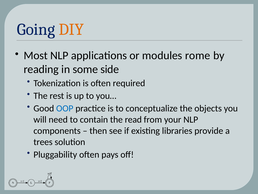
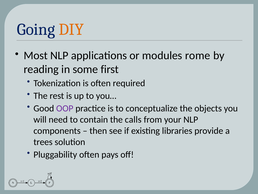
side: side -> first
OOP colour: blue -> purple
read: read -> calls
